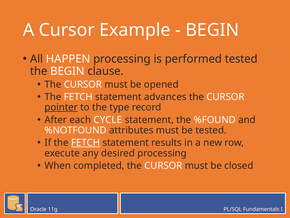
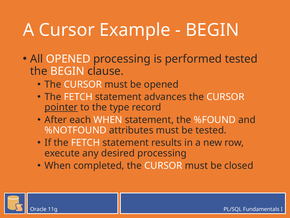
All HAPPEN: HAPPEN -> OPENED
each CYCLE: CYCLE -> WHEN
FETCH at (86, 142) underline: present -> none
